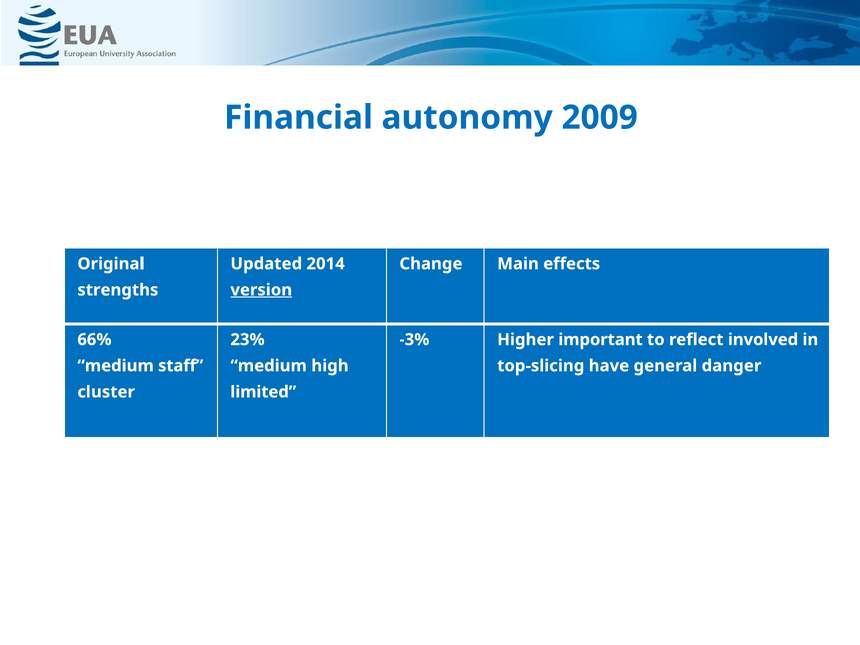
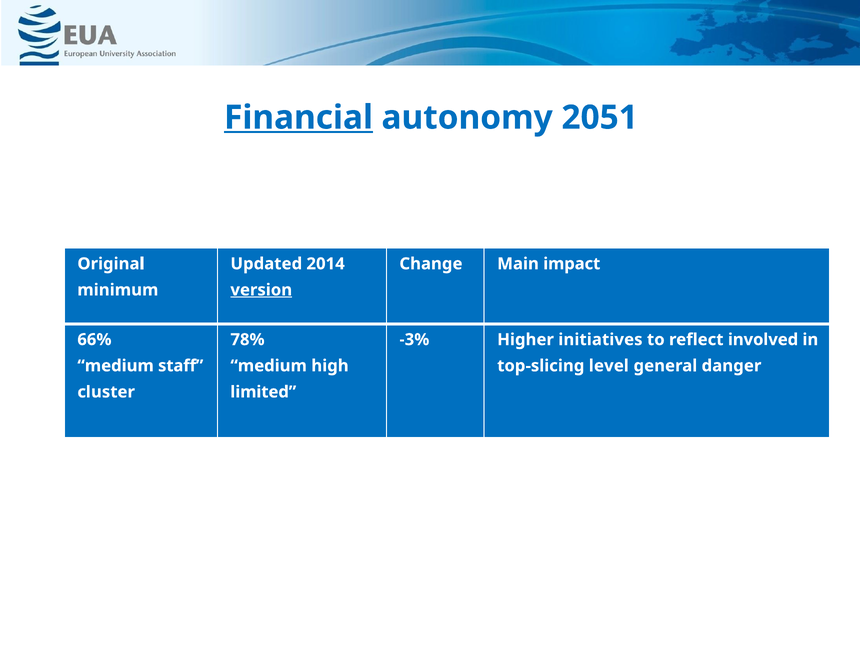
Financial underline: none -> present
2009: 2009 -> 2051
effects: effects -> impact
strengths: strengths -> minimum
23%: 23% -> 78%
important: important -> initiatives
have: have -> level
